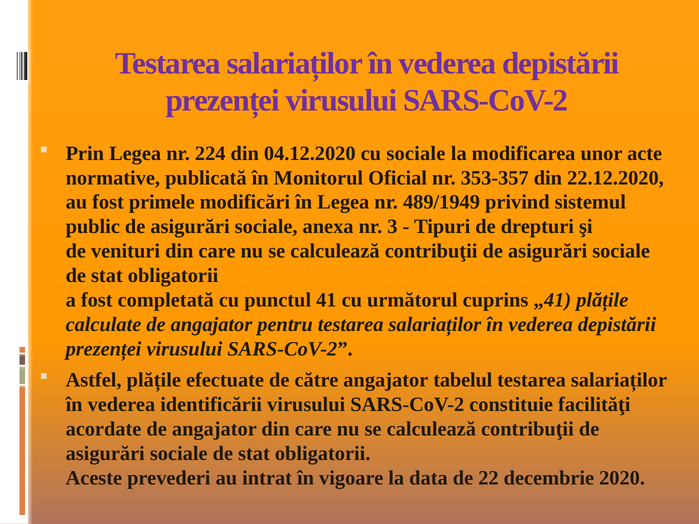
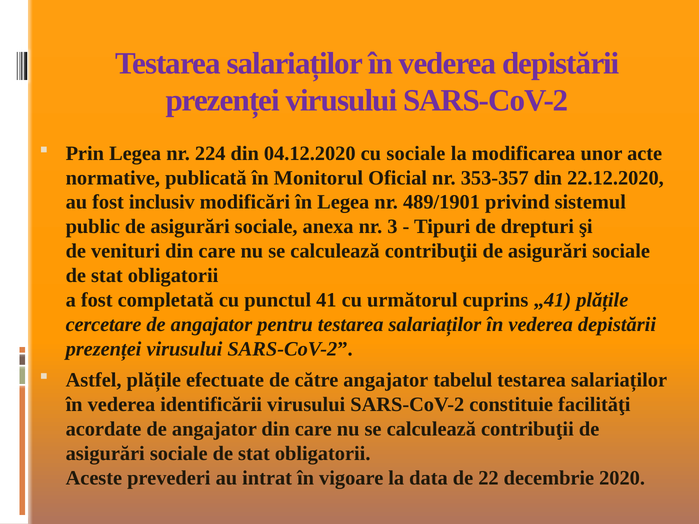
primele: primele -> inclusiv
489/1949: 489/1949 -> 489/1901
calculate: calculate -> cercetare
